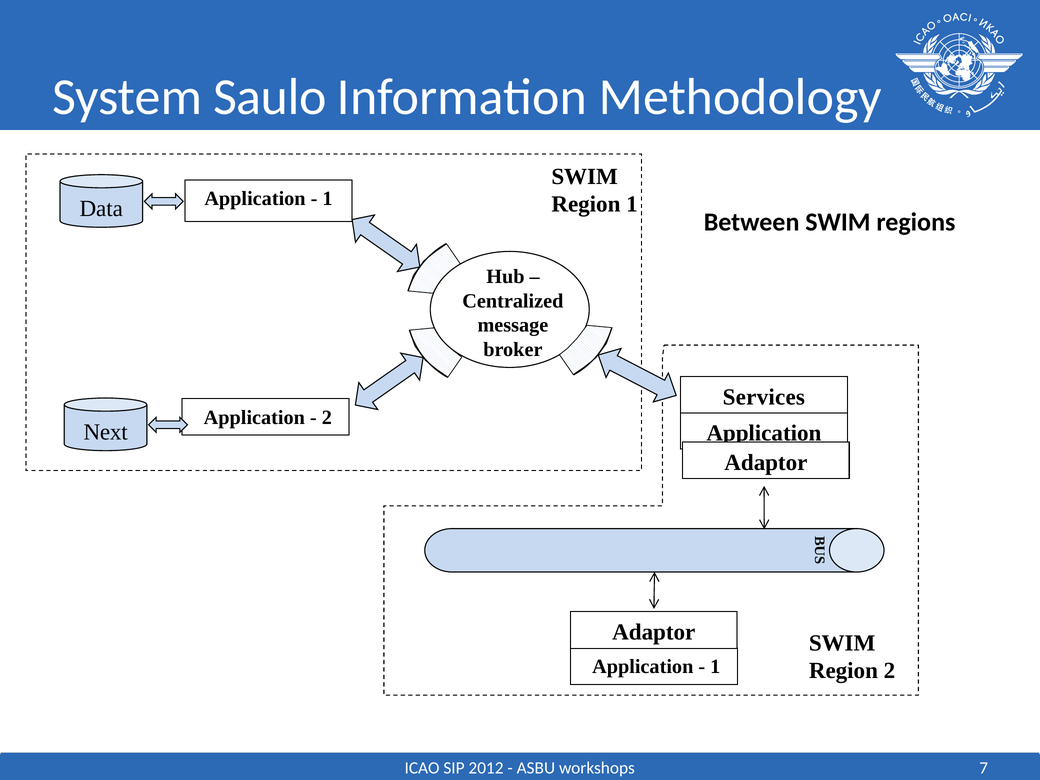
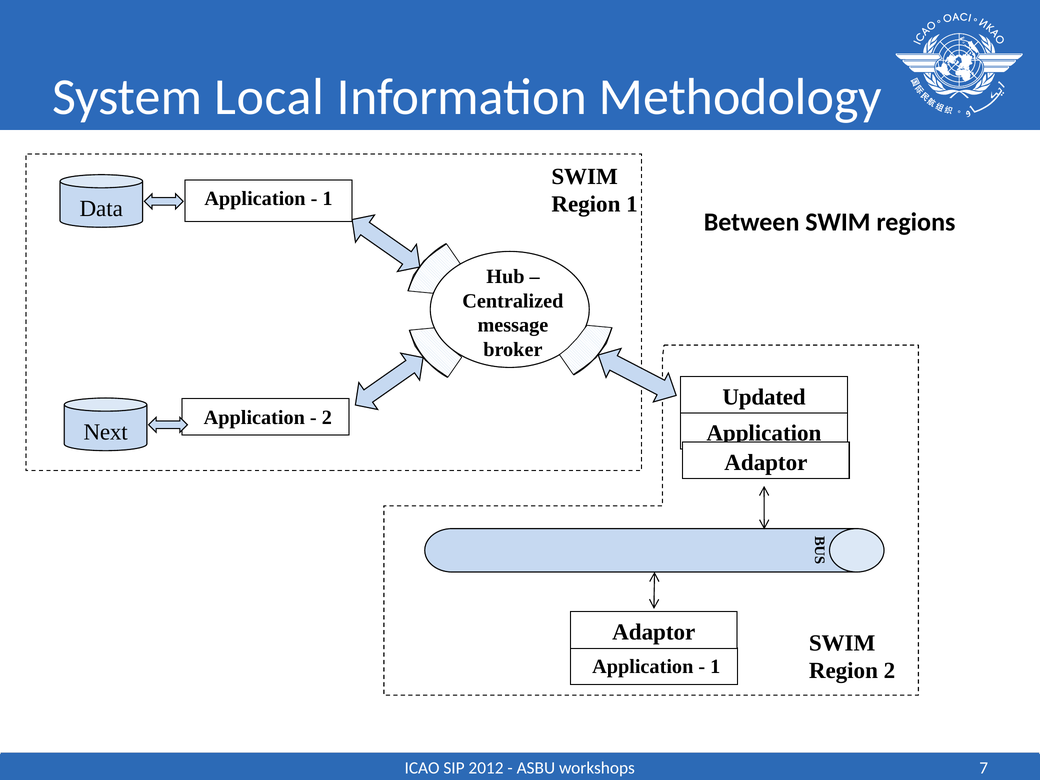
Saulo: Saulo -> Local
Services: Services -> Updated
